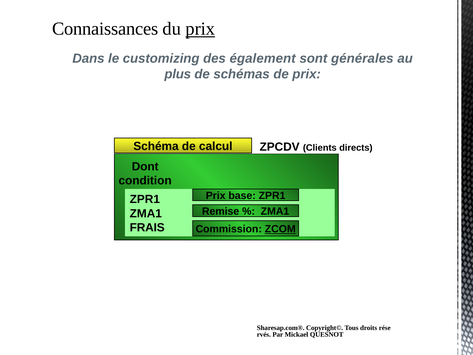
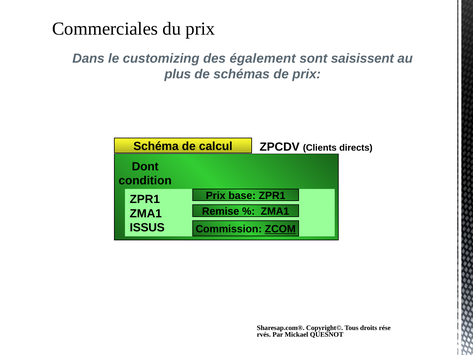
Connaissances: Connaissances -> Commerciales
prix at (200, 29) underline: present -> none
générales: générales -> saisissent
FRAIS: FRAIS -> ISSUS
